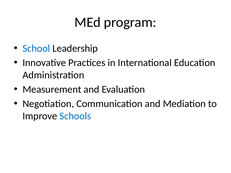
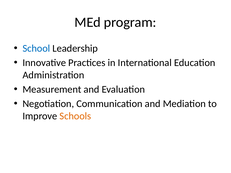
Schools colour: blue -> orange
